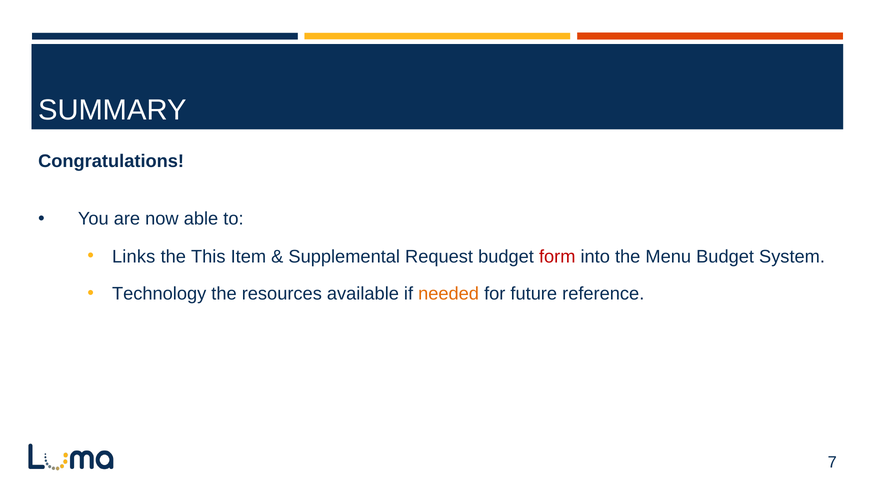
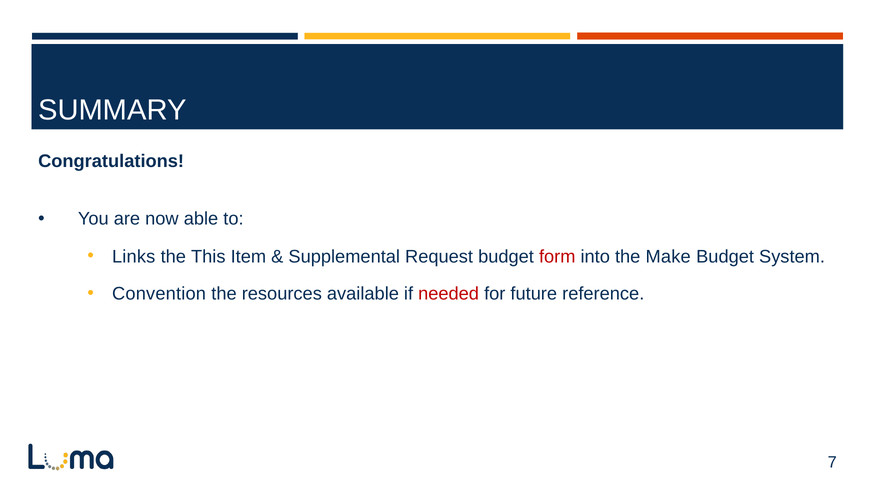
Menu: Menu -> Make
Technology: Technology -> Convention
needed colour: orange -> red
